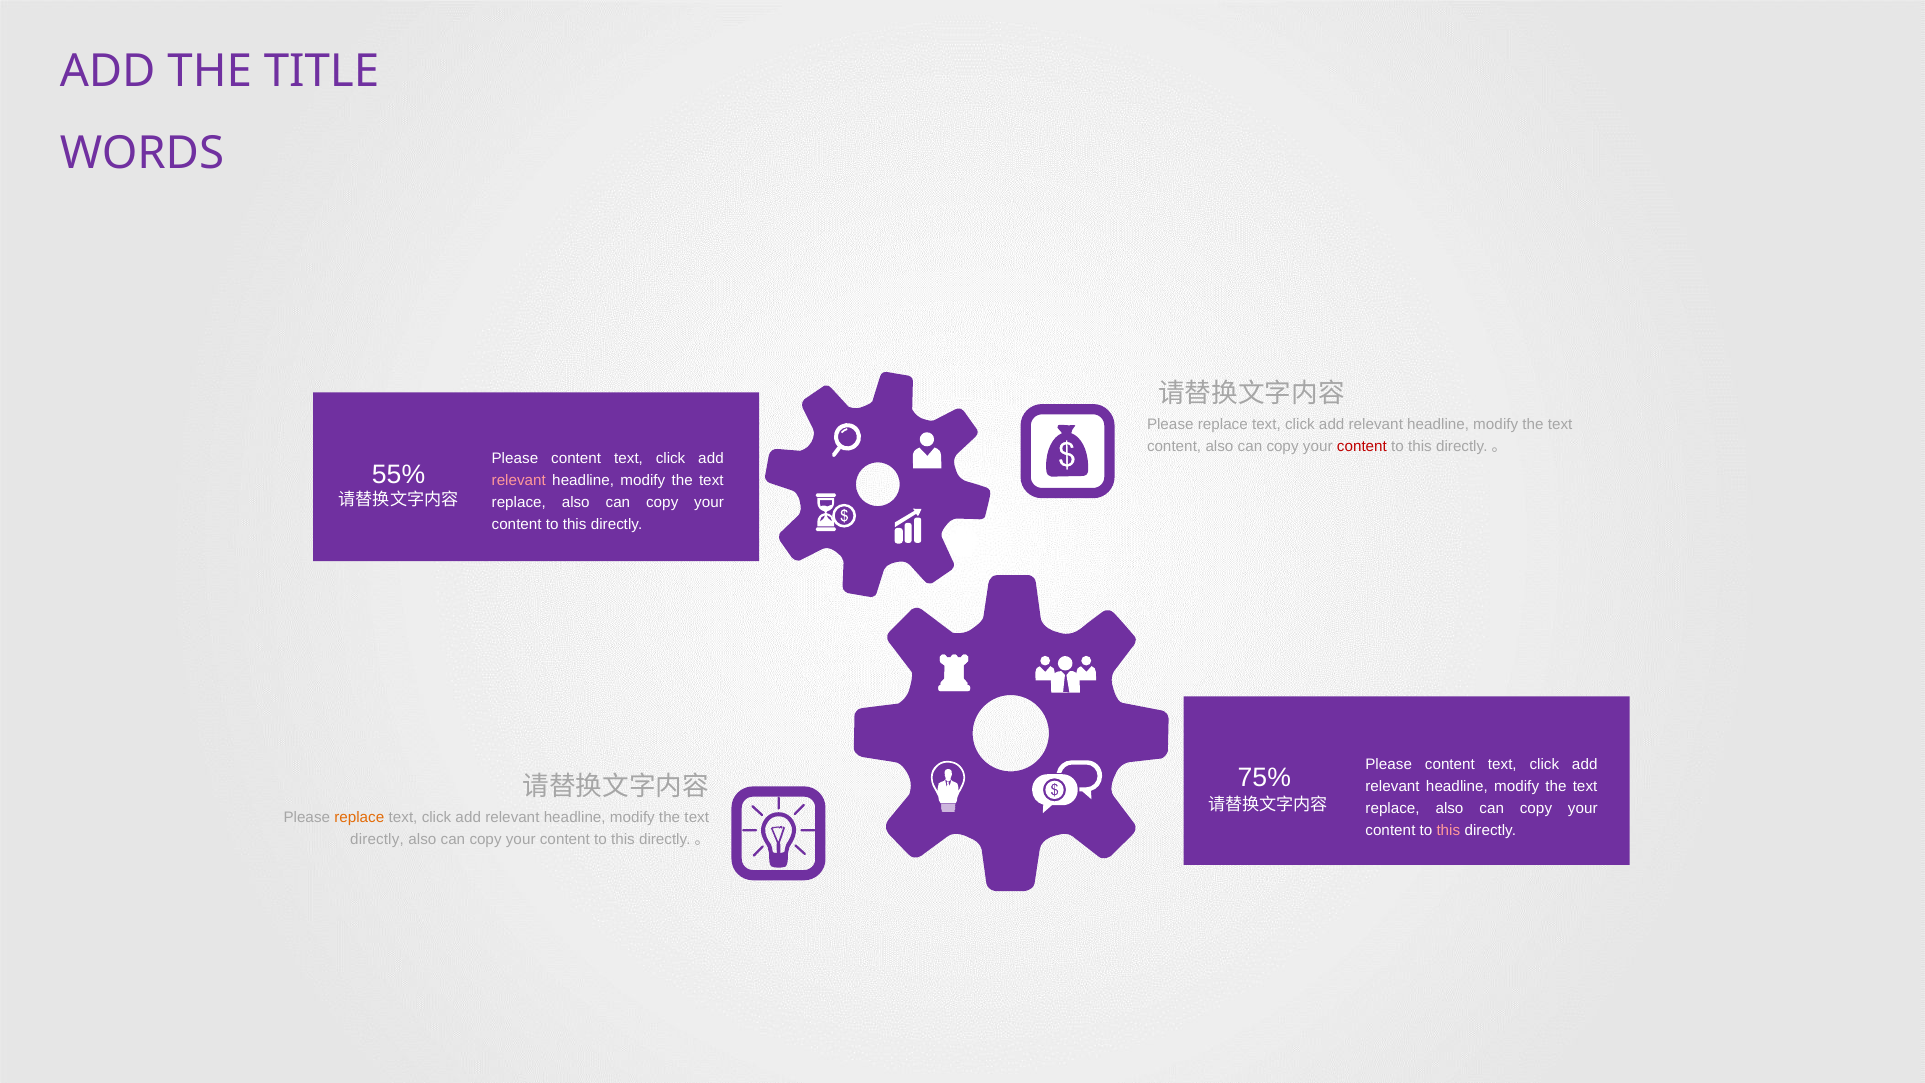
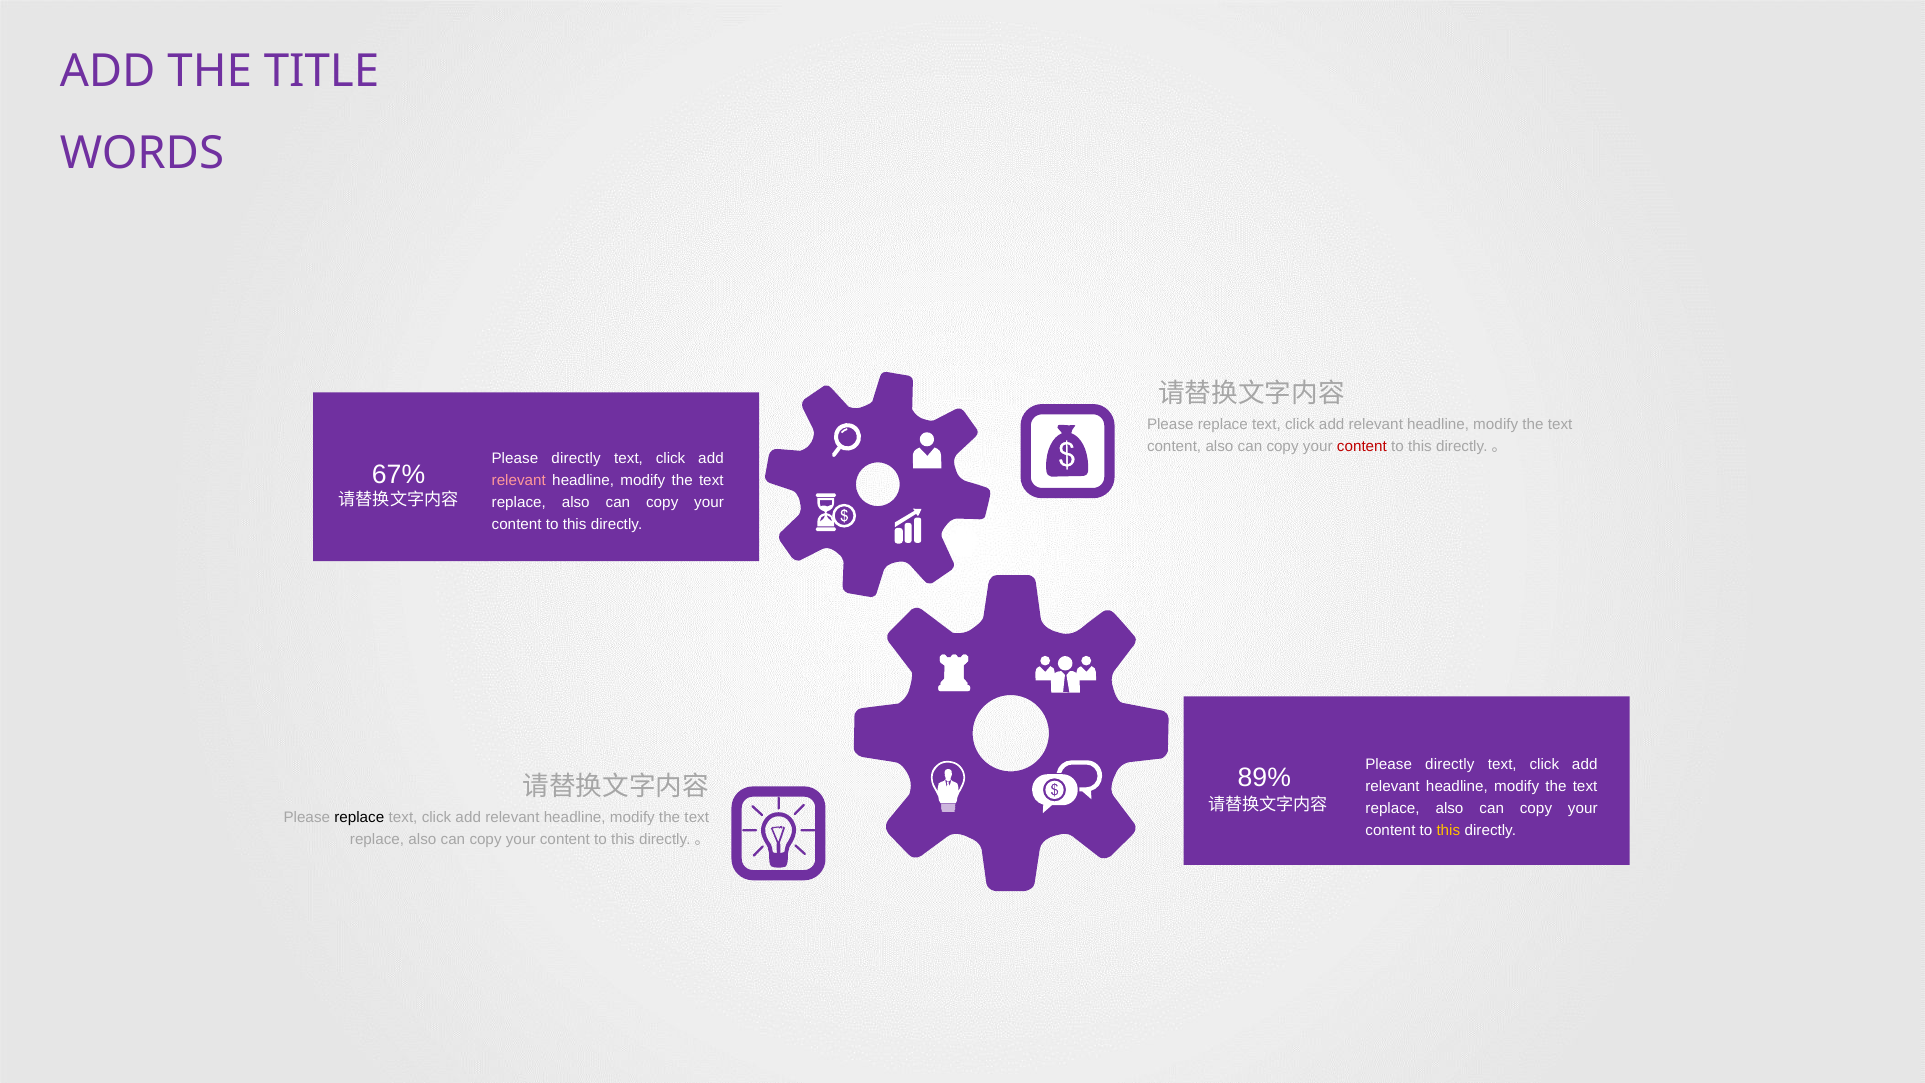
content at (576, 458): content -> directly
55%: 55% -> 67%
content at (1450, 764): content -> directly
75%: 75% -> 89%
replace at (359, 817) colour: orange -> black
this at (1448, 830) colour: pink -> yellow
directly at (377, 839): directly -> replace
